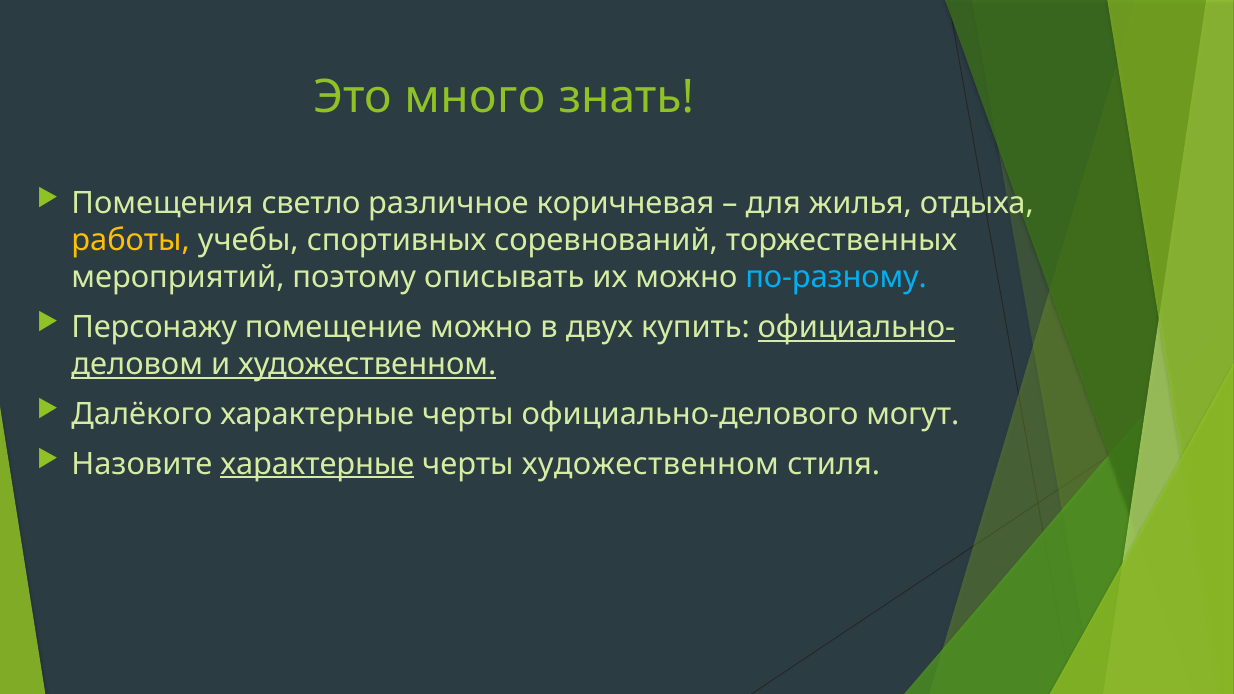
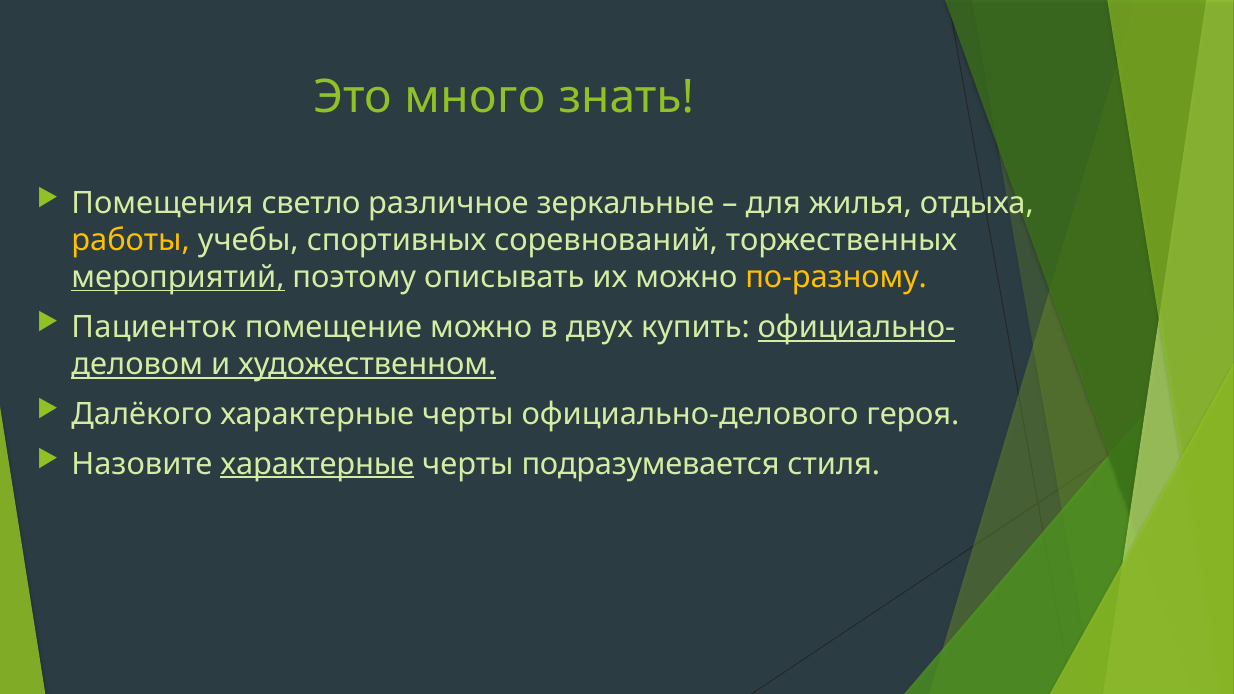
коричневая: коричневая -> зеркальные
мероприятий underline: none -> present
по-разному colour: light blue -> yellow
Персонажу: Персонажу -> Пациенток
могут: могут -> героя
черты художественном: художественном -> подразумевается
